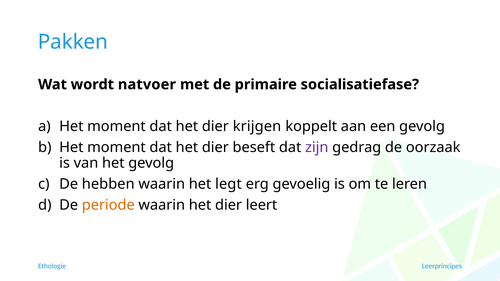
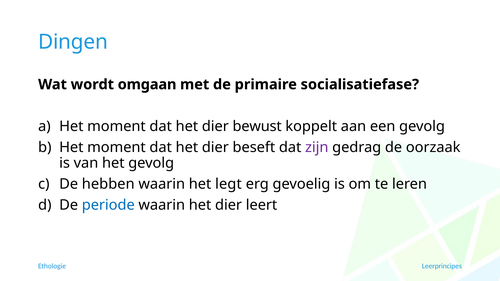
Pakken: Pakken -> Dingen
natvoer: natvoer -> omgaan
krijgen: krijgen -> bewust
periode colour: orange -> blue
